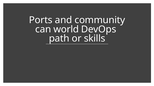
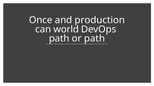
Ports: Ports -> Once
community: community -> production
or skills: skills -> path
